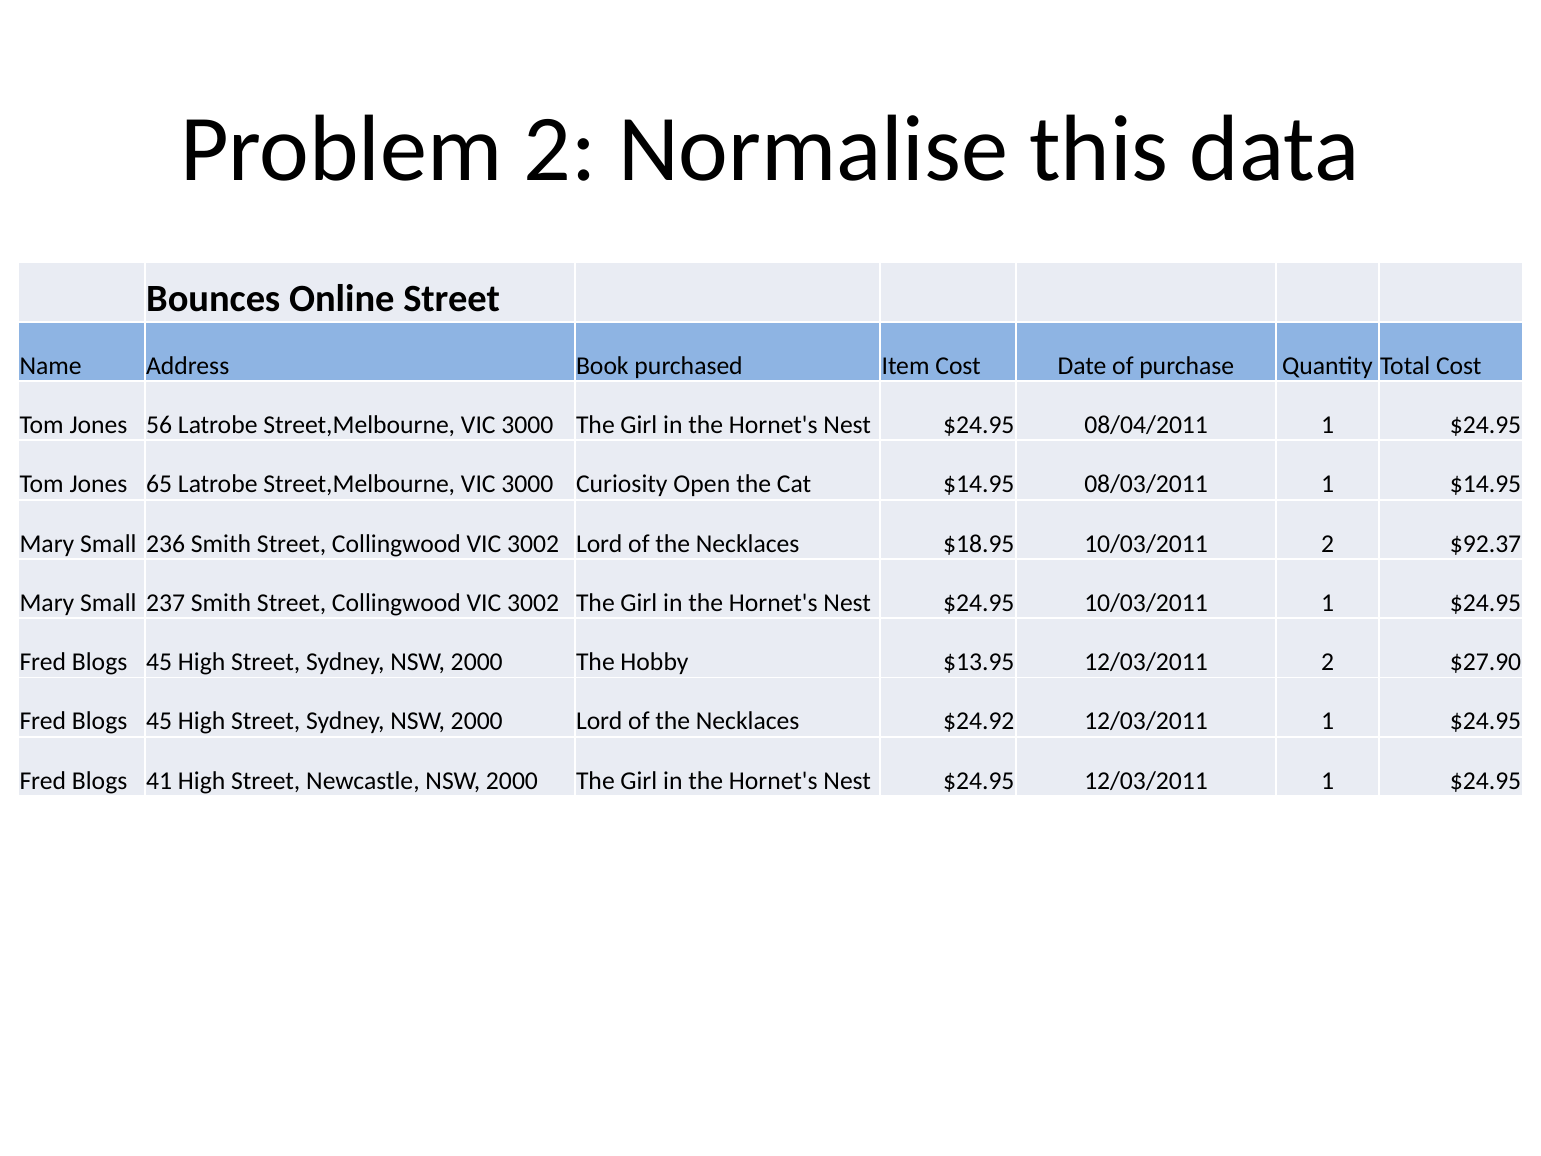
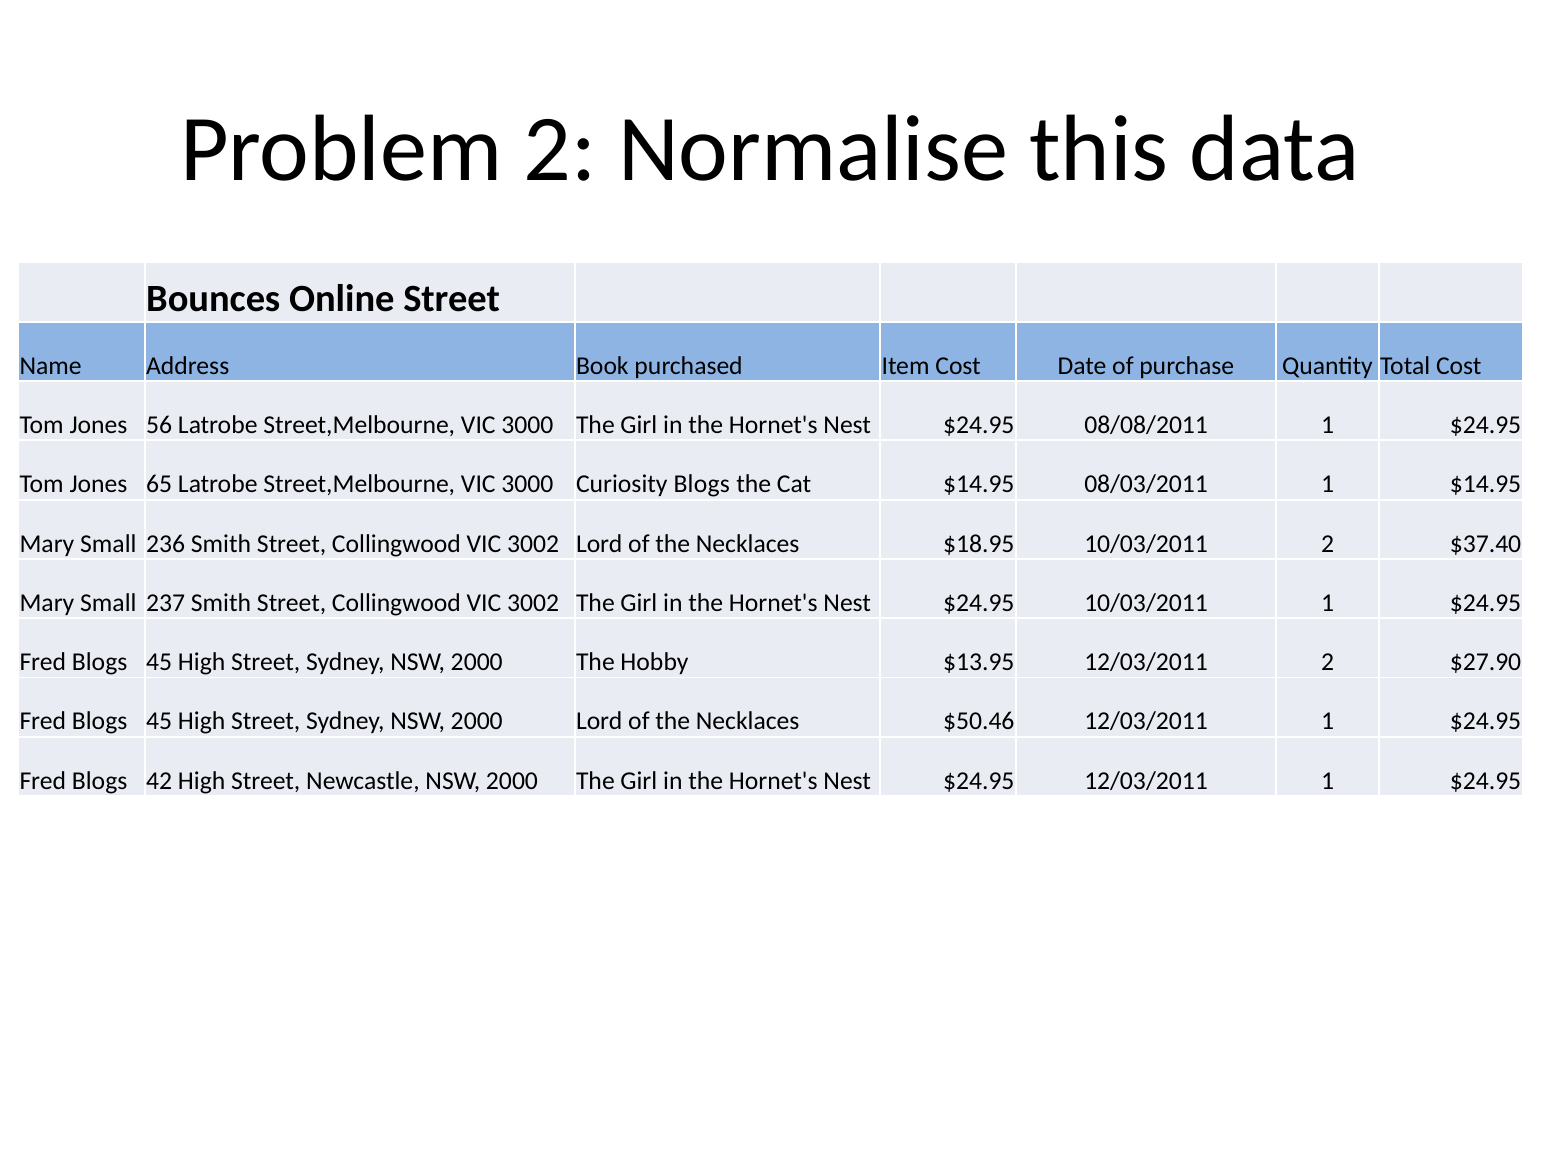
08/04/2011: 08/04/2011 -> 08/08/2011
Curiosity Open: Open -> Blogs
$92.37: $92.37 -> $37.40
$24.92: $24.92 -> $50.46
41: 41 -> 42
